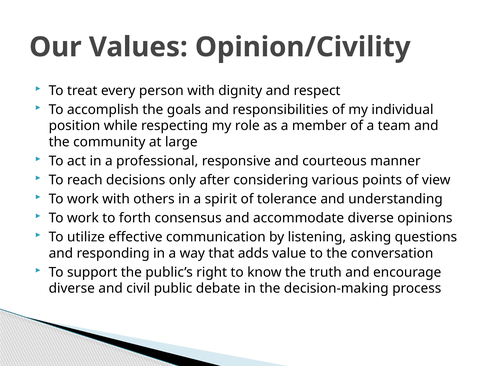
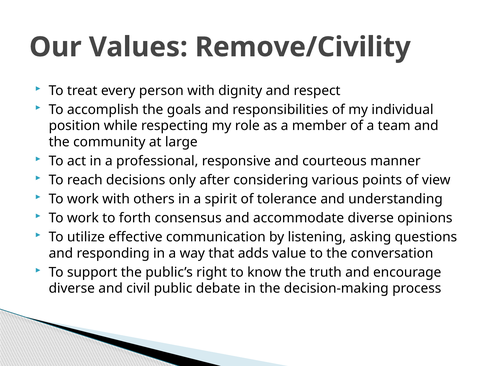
Opinion/Civility: Opinion/Civility -> Remove/Civility
